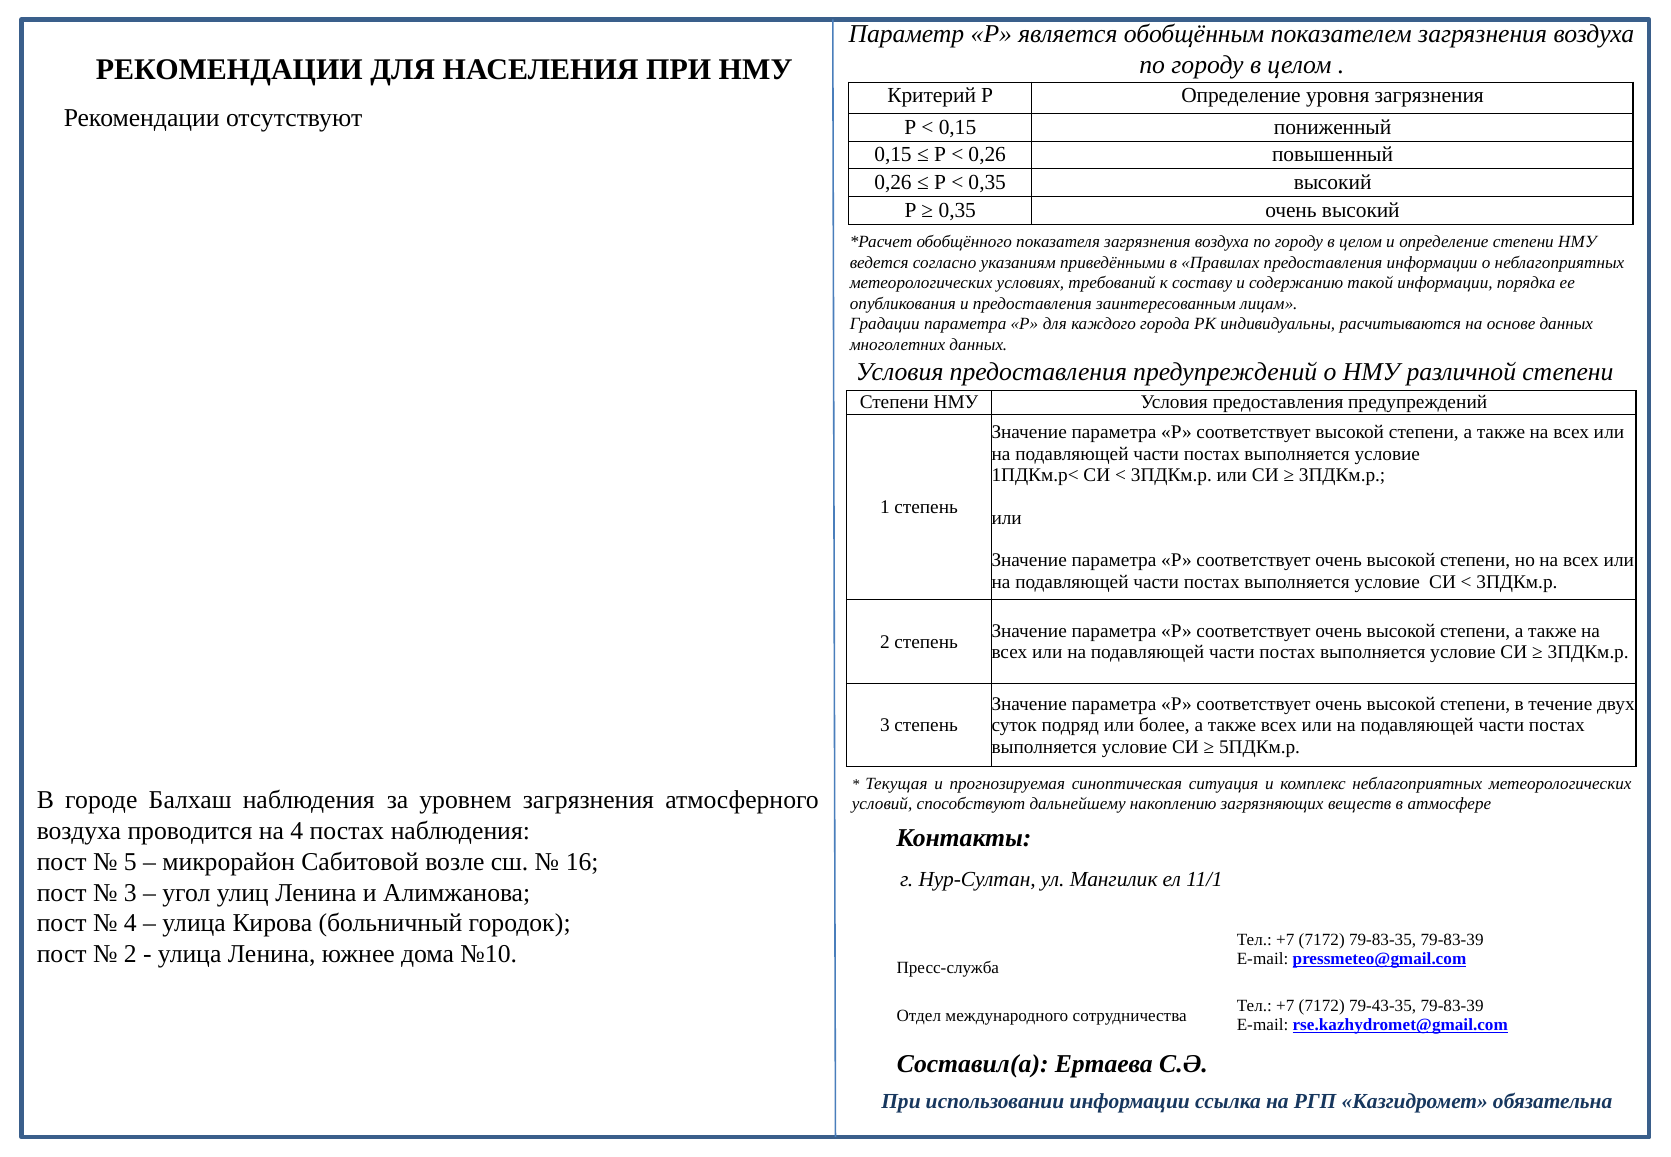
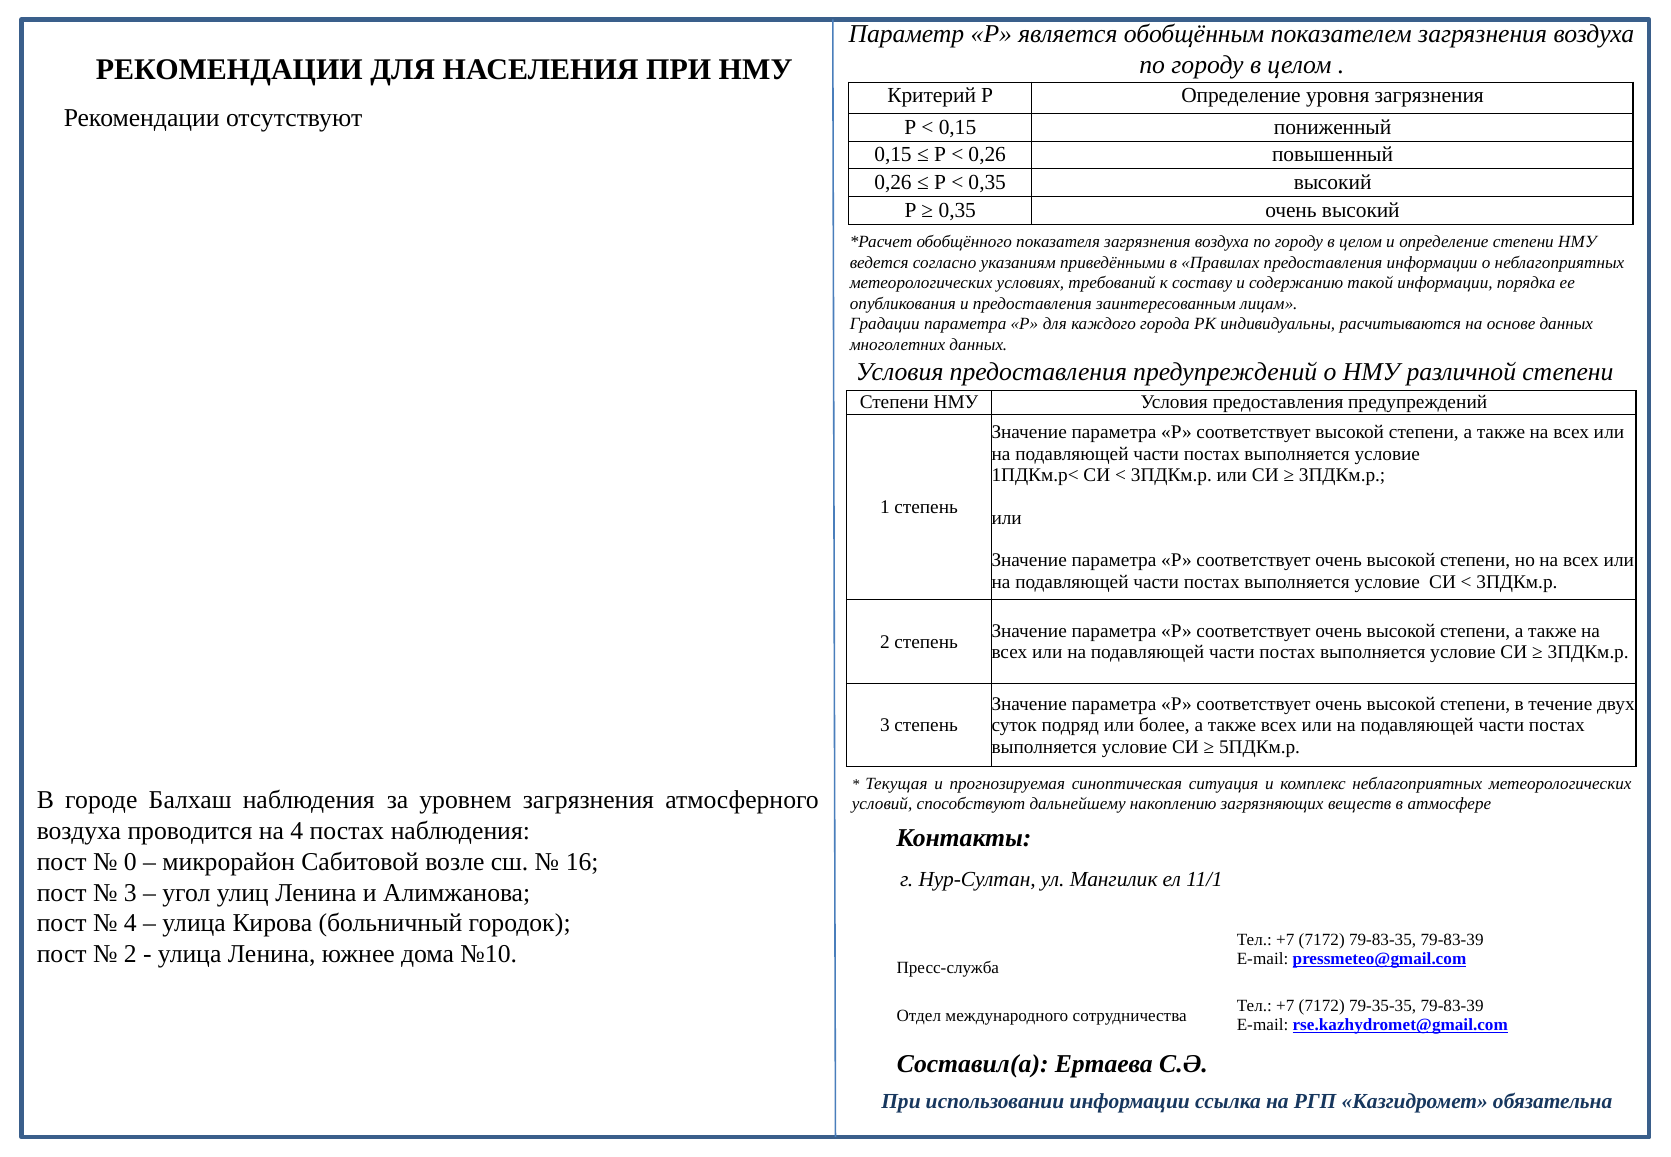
5: 5 -> 0
79-43-35: 79-43-35 -> 79-35-35
